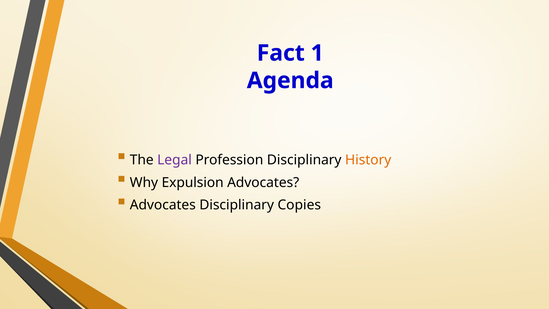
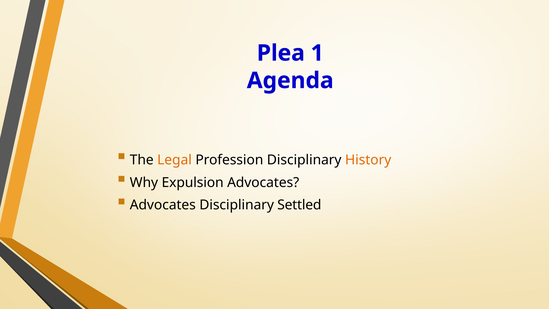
Fact: Fact -> Plea
Legal colour: purple -> orange
Copies: Copies -> Settled
